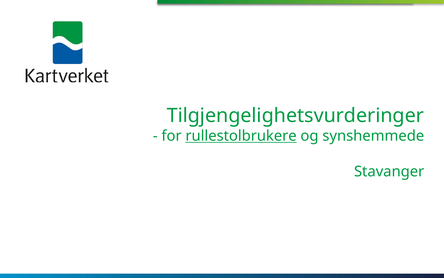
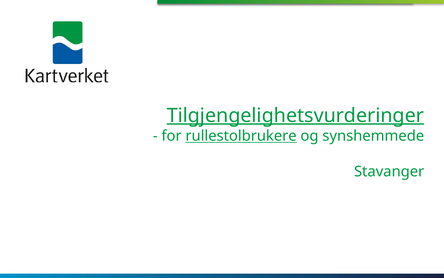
Tilgjengelighetsvurderinger underline: none -> present
